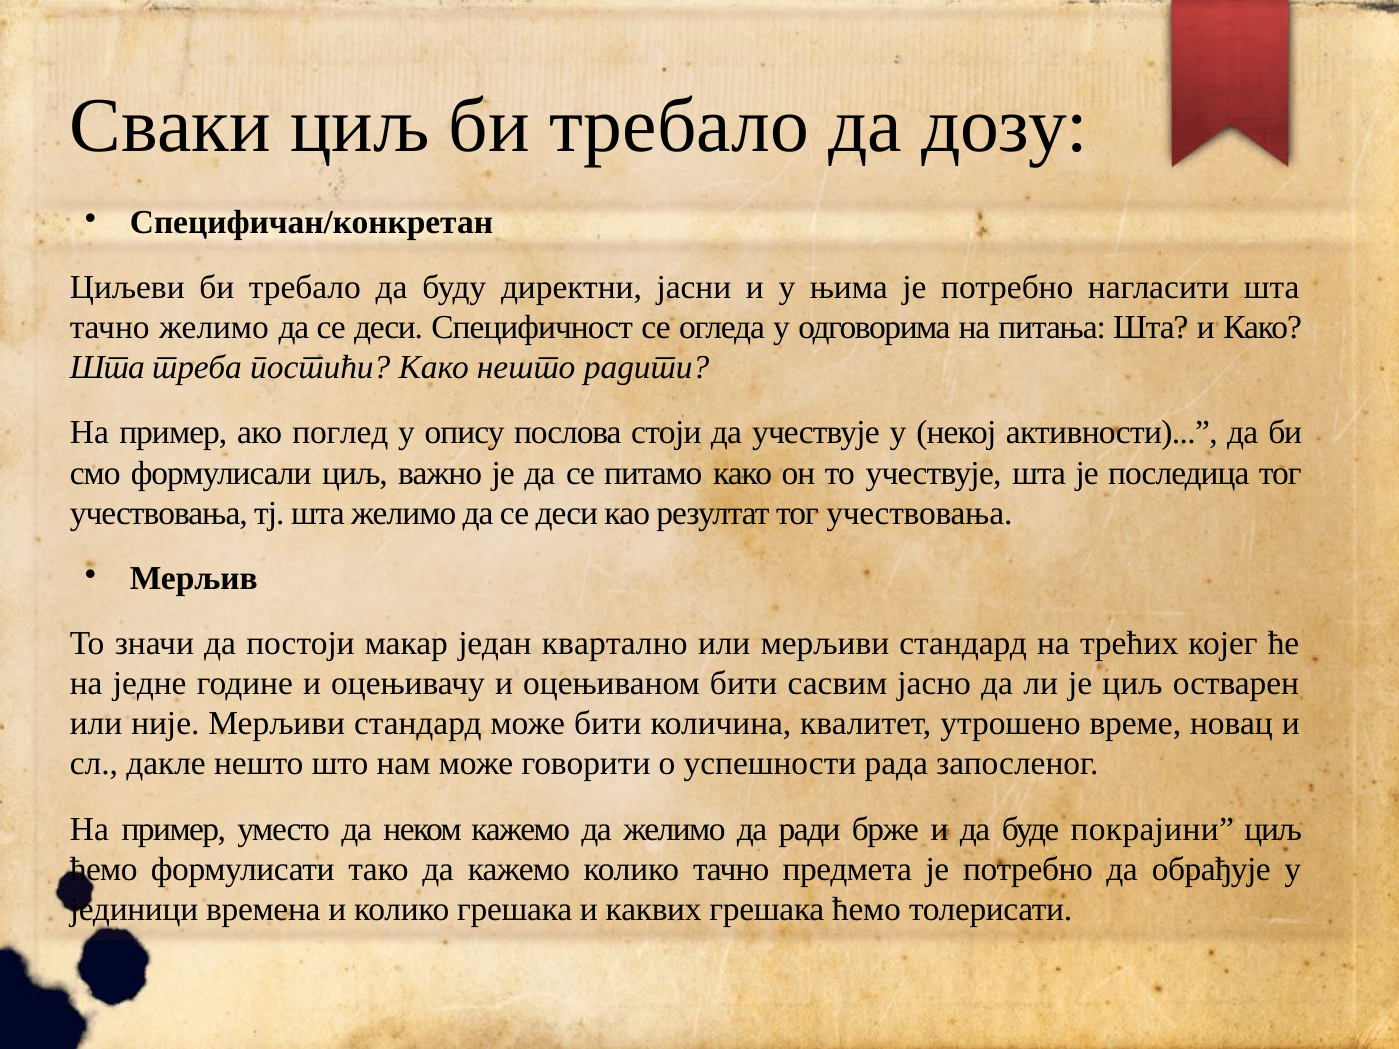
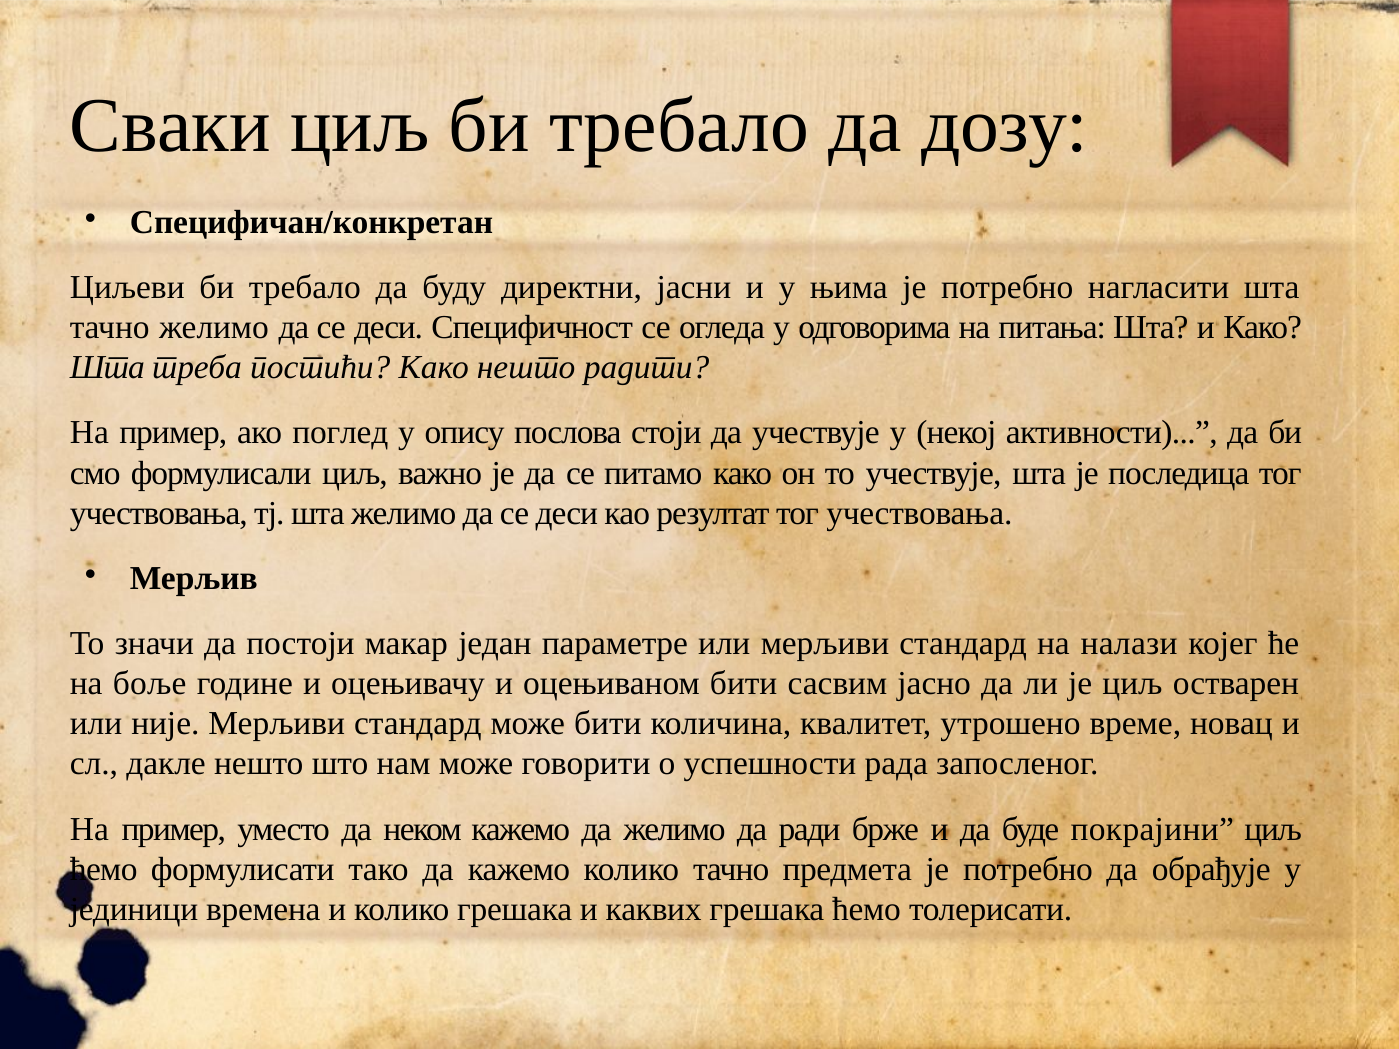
квартално: квартално -> параметре
трећих: трећих -> налази
једне: једне -> боље
